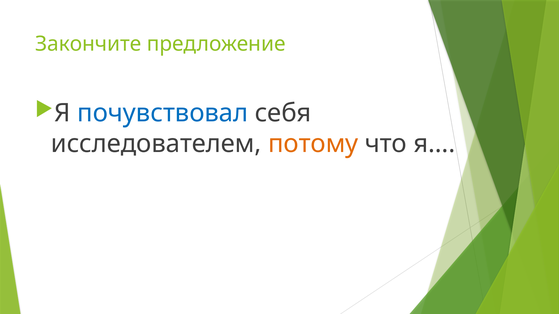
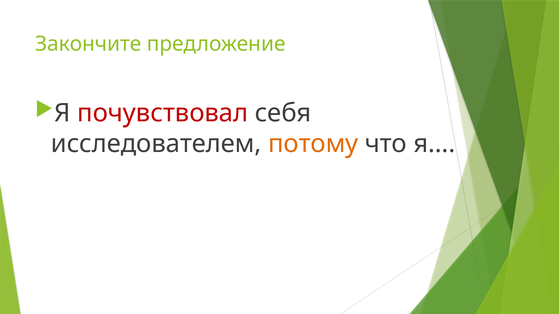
почувствовал colour: blue -> red
